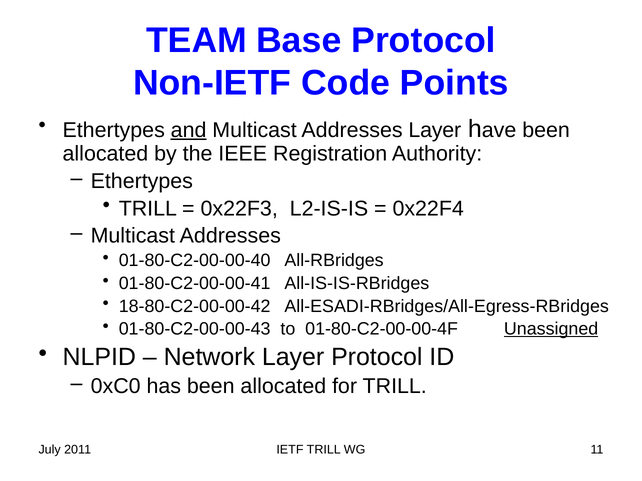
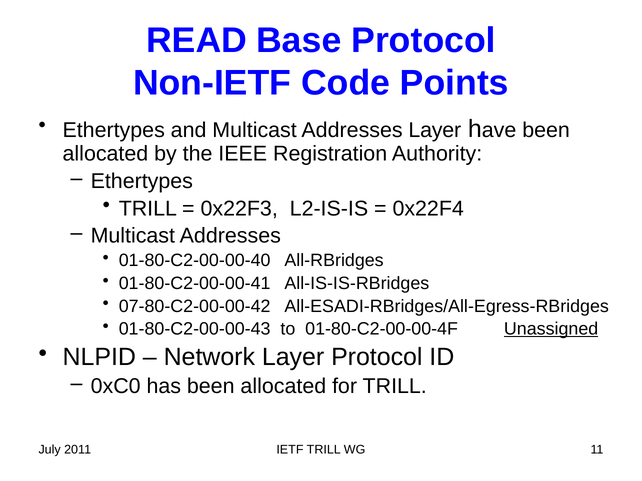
TEAM: TEAM -> READ
and underline: present -> none
18-80-C2-00-00-42: 18-80-C2-00-00-42 -> 07-80-C2-00-00-42
